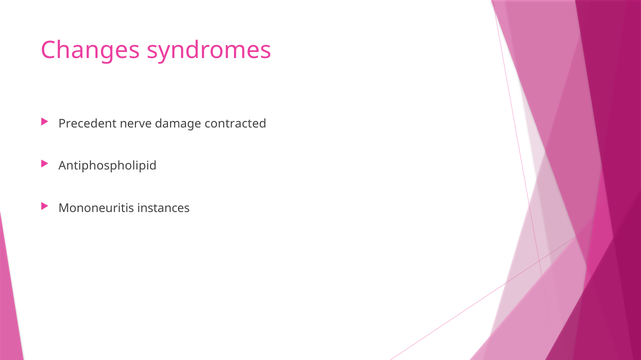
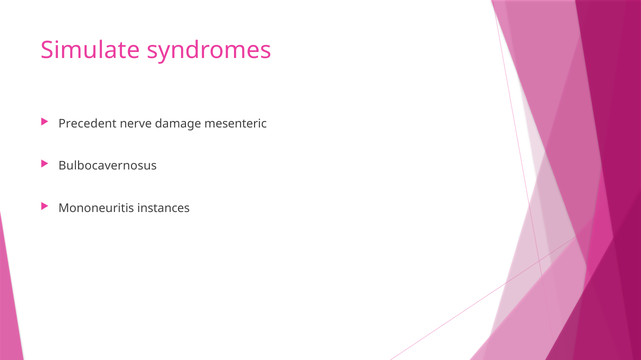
Changes: Changes -> Simulate
contracted: contracted -> mesenteric
Antiphospholipid: Antiphospholipid -> Bulbocavernosus
